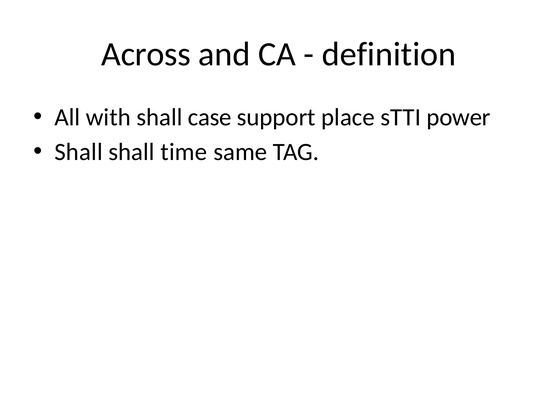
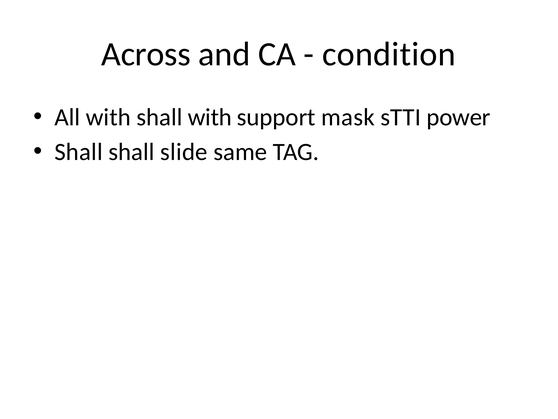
definition: definition -> condition
shall case: case -> with
place: place -> mask
time: time -> slide
